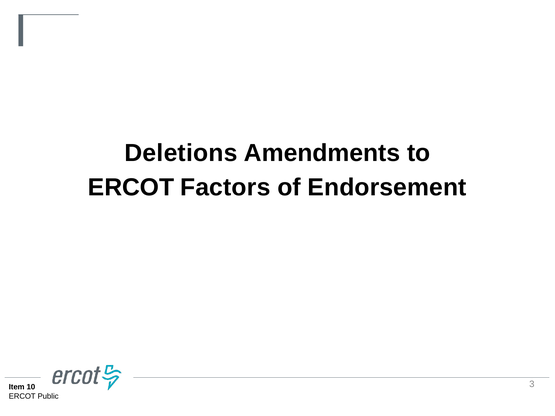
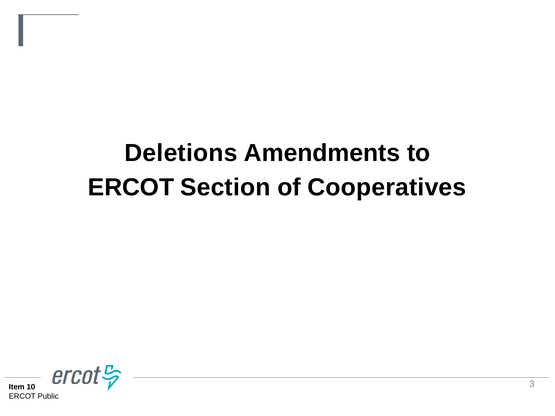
Factors: Factors -> Section
Endorsement: Endorsement -> Cooperatives
